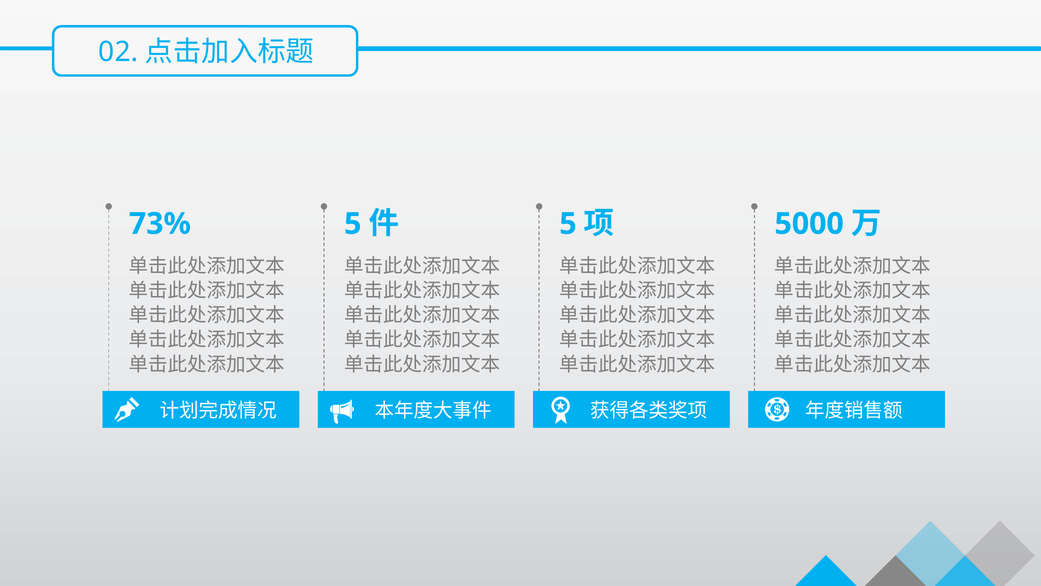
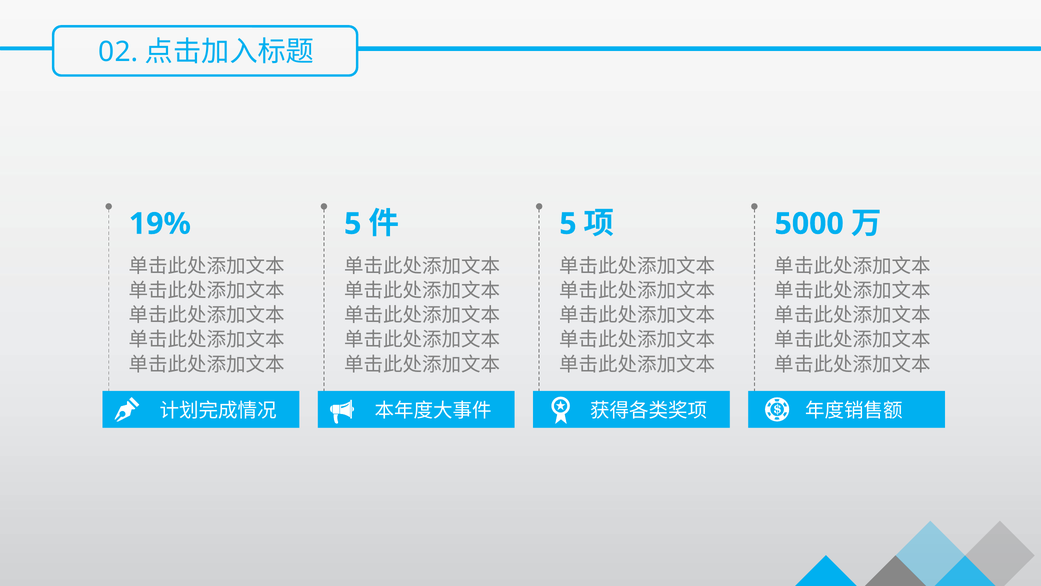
73%: 73% -> 19%
